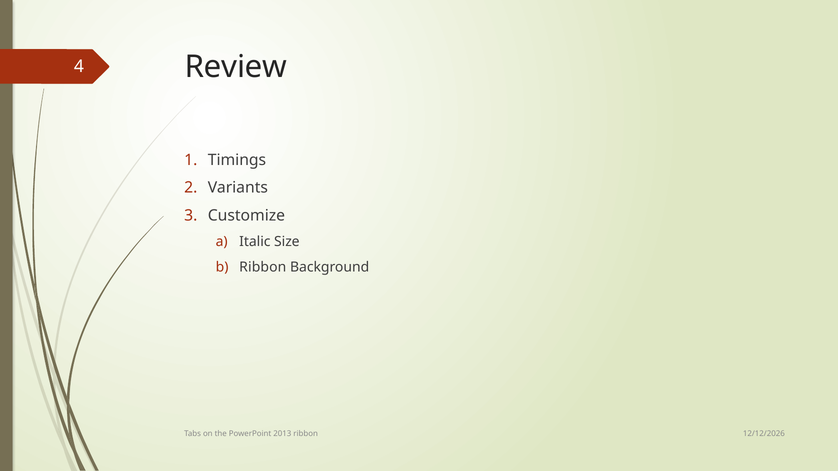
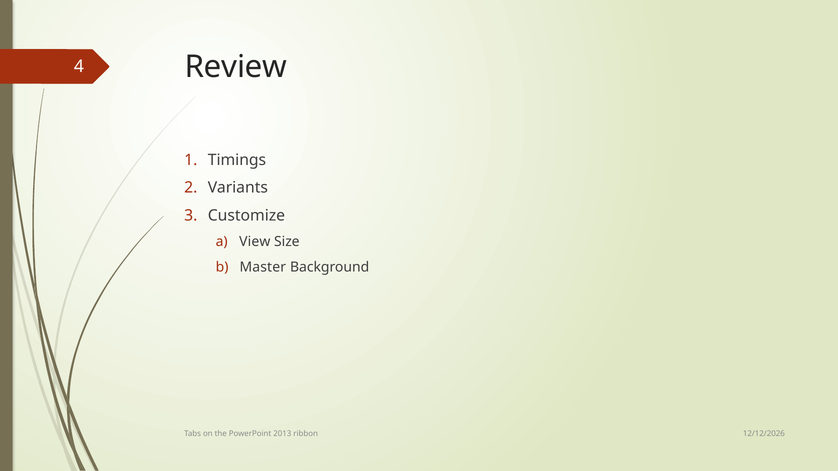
Italic: Italic -> View
Ribbon at (263, 267): Ribbon -> Master
